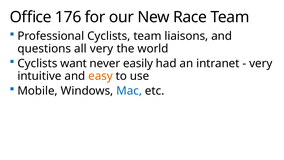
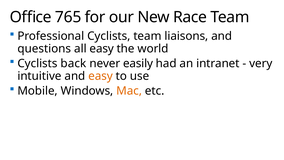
176: 176 -> 765
all very: very -> easy
want: want -> back
Mac colour: blue -> orange
